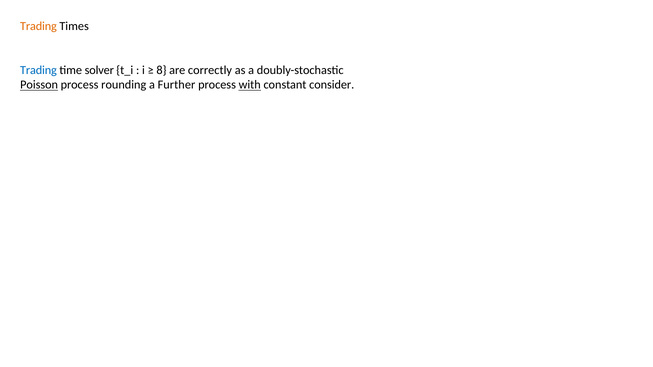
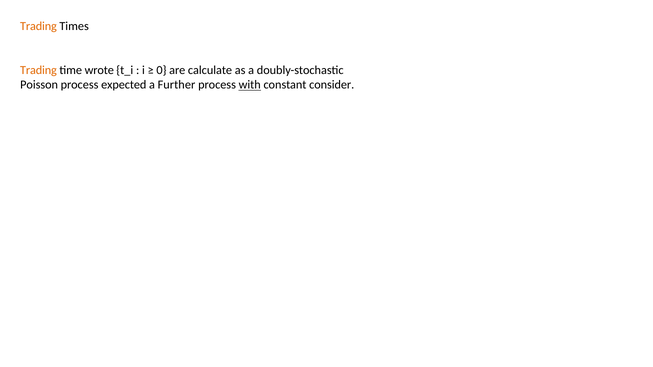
Trading at (38, 70) colour: blue -> orange
solver: solver -> wrote
8: 8 -> 0
correctly: correctly -> calculate
Poisson underline: present -> none
rounding: rounding -> expected
